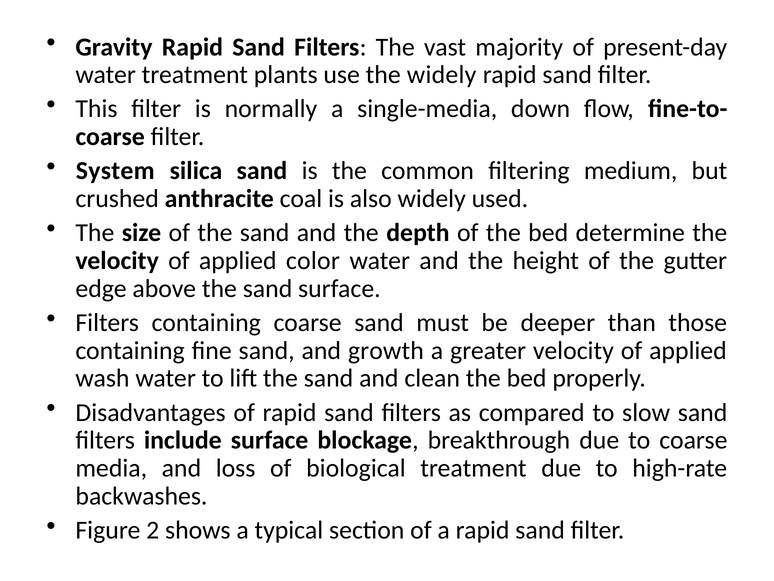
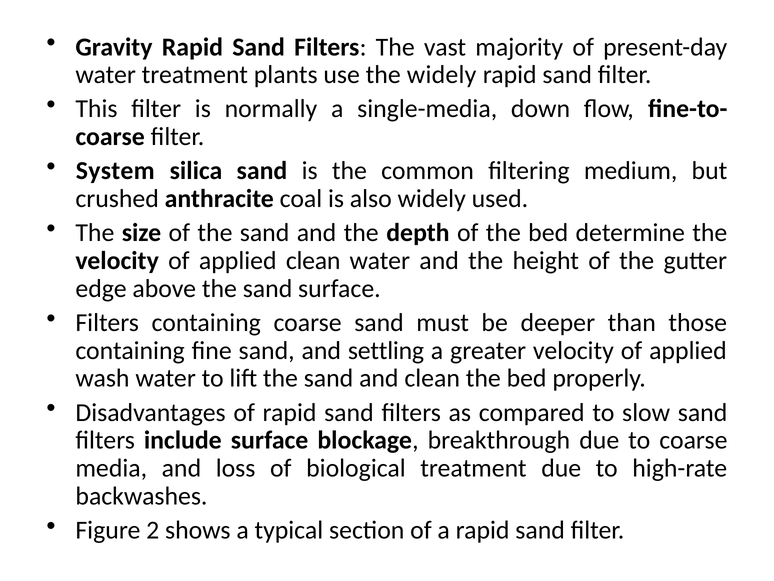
applied color: color -> clean
growth: growth -> settling
